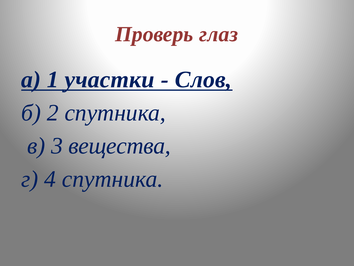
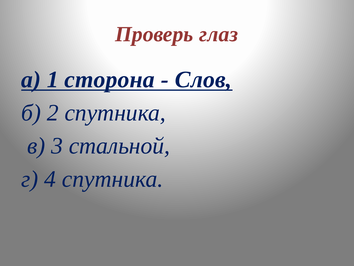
участки: участки -> сторона
вещества: вещества -> стальной
